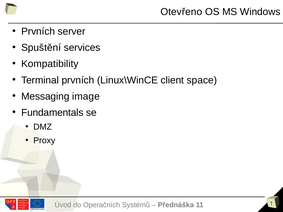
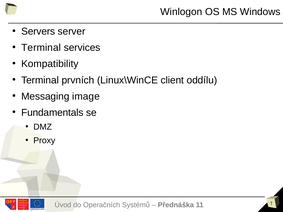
Otevřeno: Otevřeno -> Winlogon
Prvních at (38, 32): Prvních -> Servers
Spuštění at (41, 48): Spuštění -> Terminal
space: space -> oddílu
